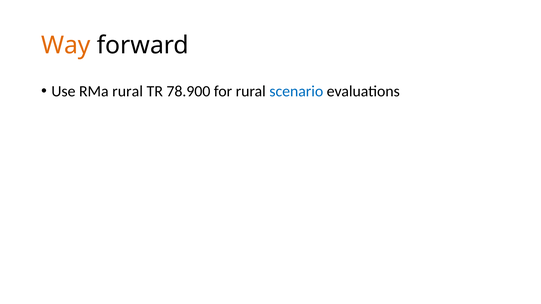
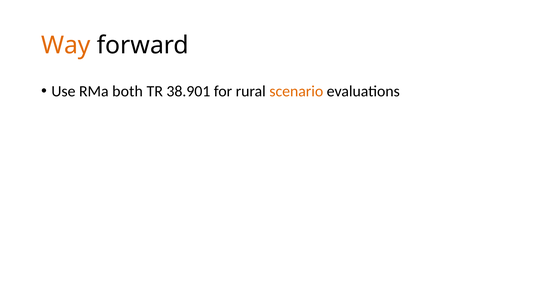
RMa rural: rural -> both
78.900: 78.900 -> 38.901
scenario colour: blue -> orange
